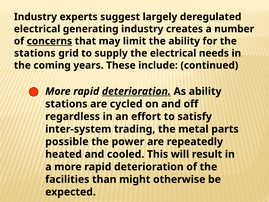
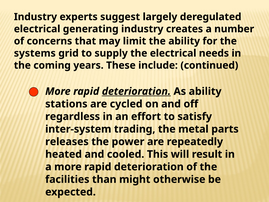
concerns underline: present -> none
stations at (35, 53): stations -> systems
possible: possible -> releases
